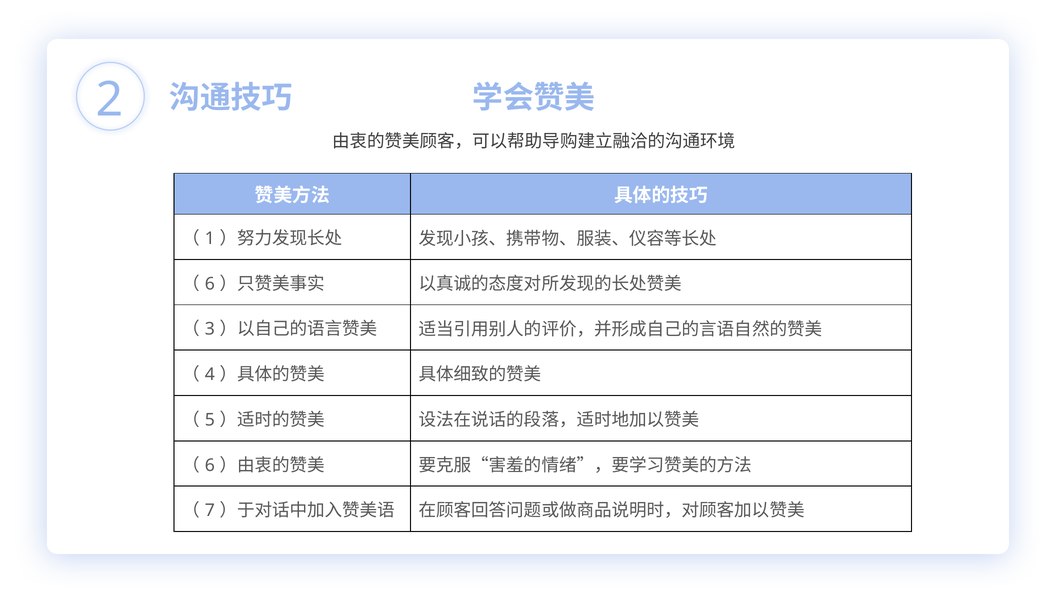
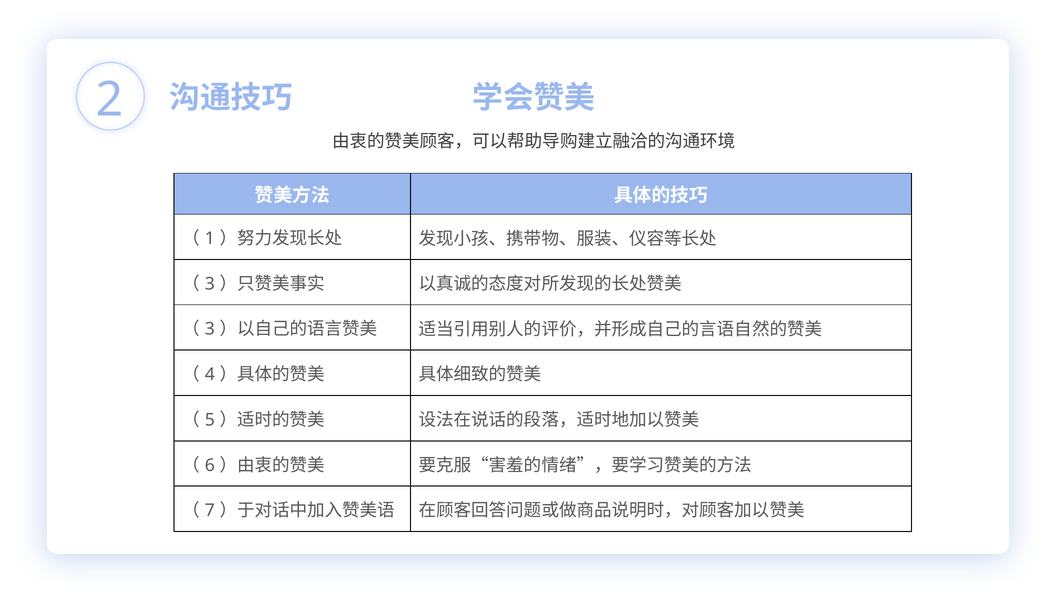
6 at (210, 284): 6 -> 3
